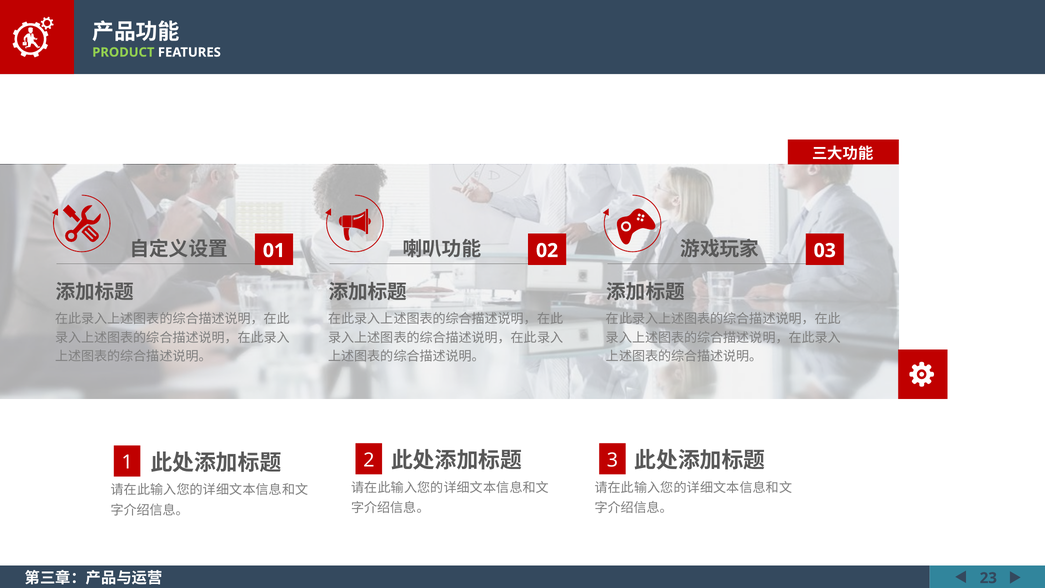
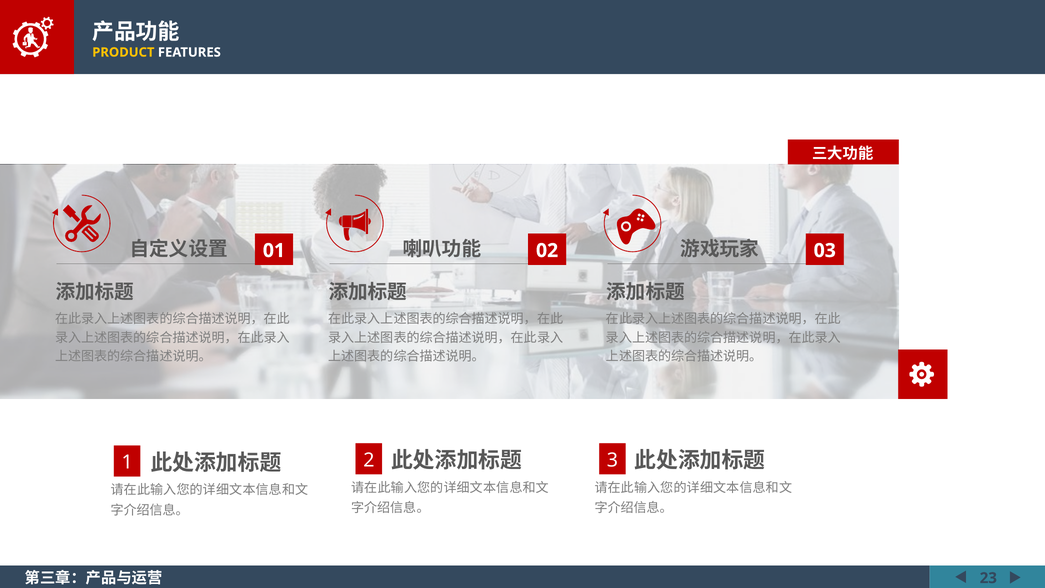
PRODUCT colour: light green -> yellow
